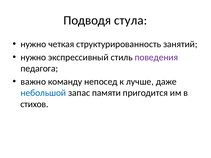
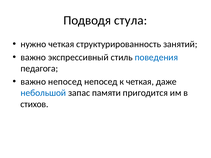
нужно at (33, 57): нужно -> важно
поведения colour: purple -> blue
важно команду: команду -> непосед
к лучше: лучше -> четкая
